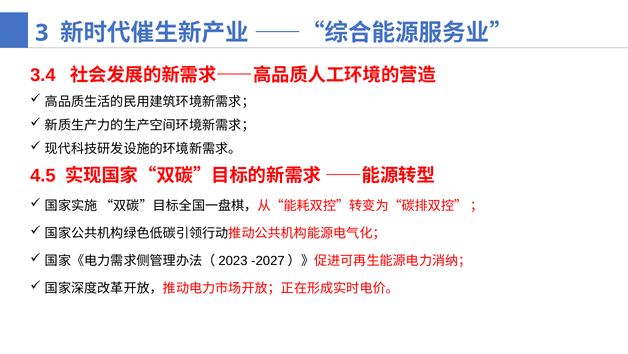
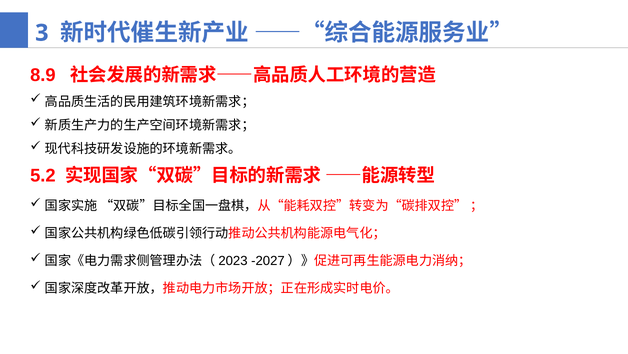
3.4: 3.4 -> 8.9
4.5: 4.5 -> 5.2
